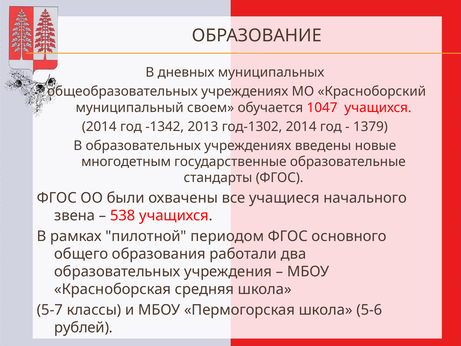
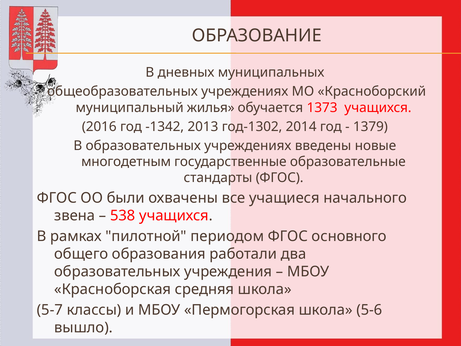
своем: своем -> жилья
1047: 1047 -> 1373
2014 at (99, 127): 2014 -> 2016
рублей: рублей -> вышло
